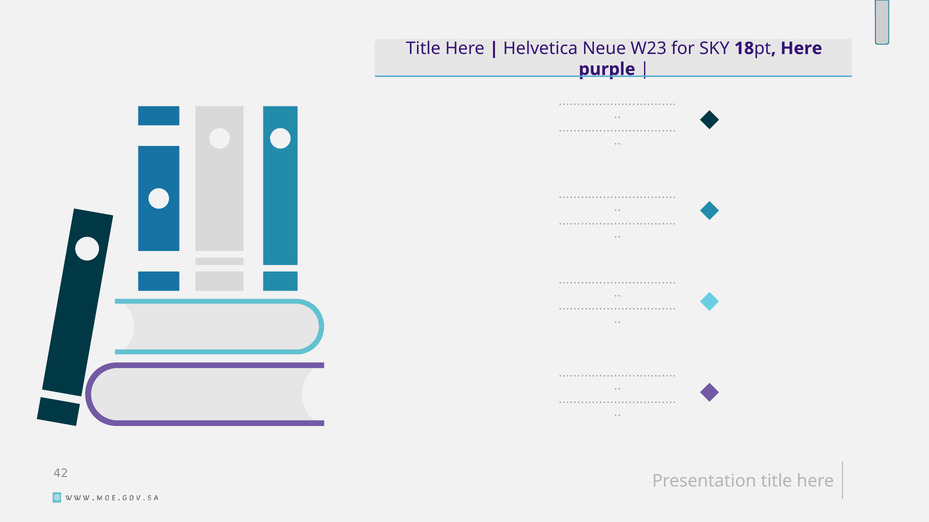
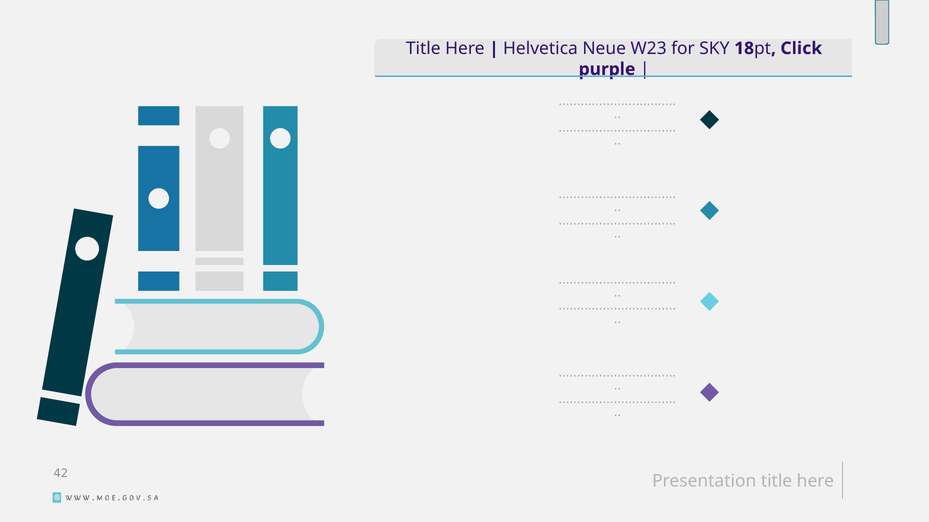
Here at (801, 48): Here -> Click
